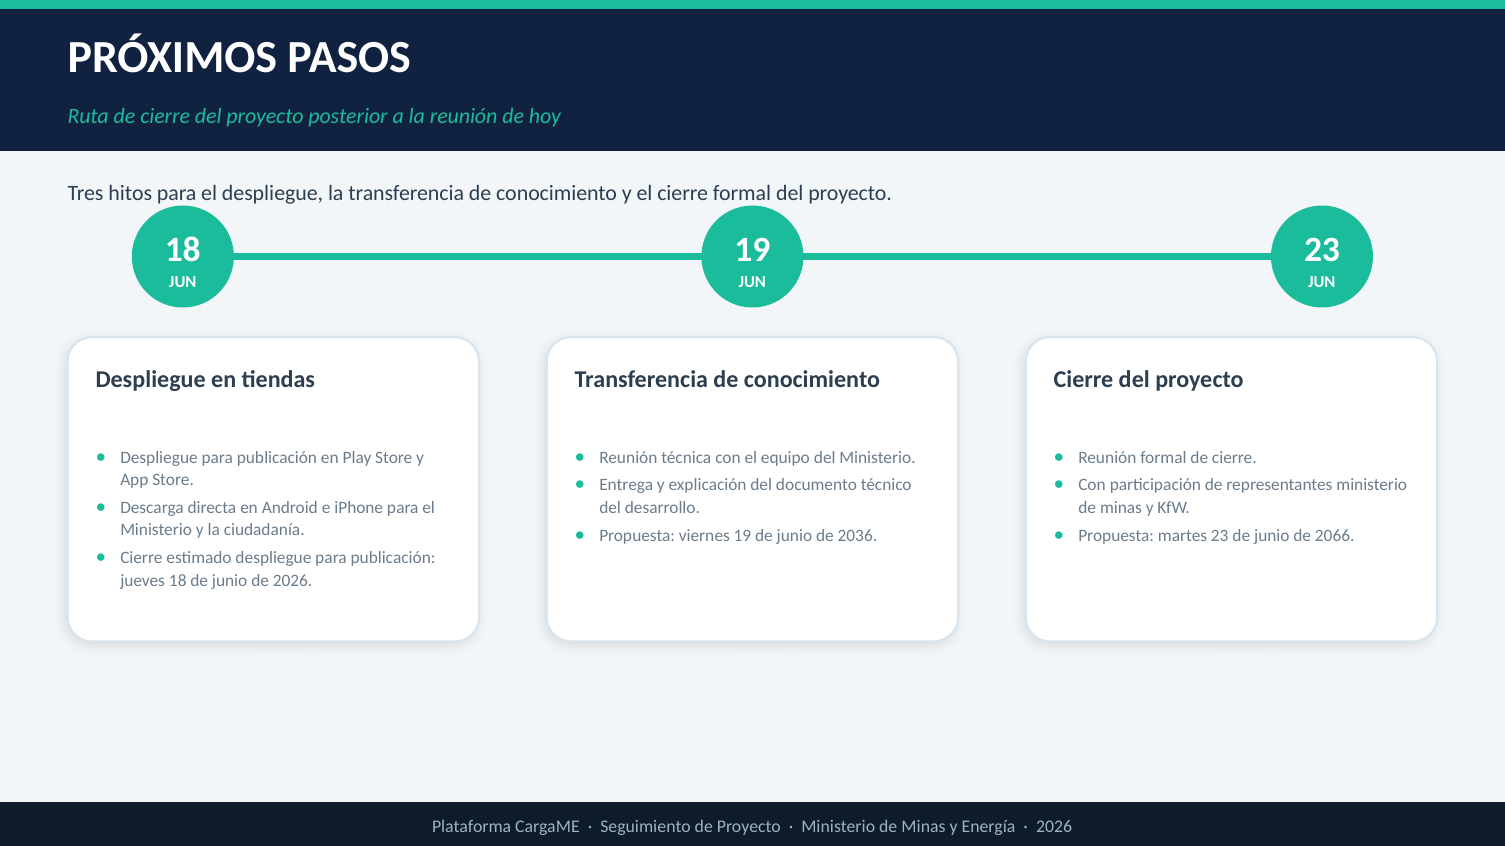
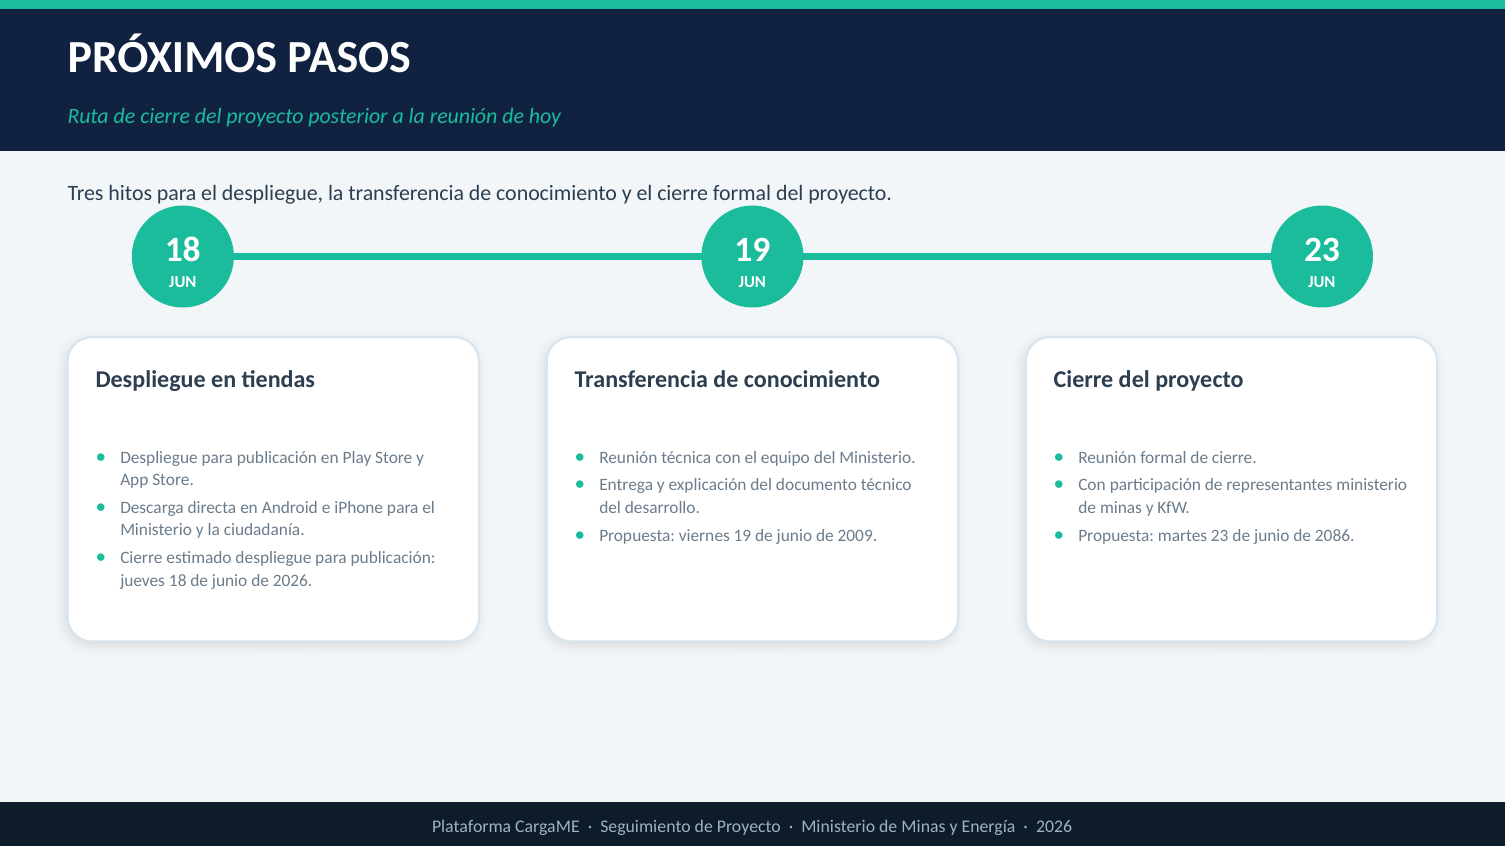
2036: 2036 -> 2009
2066: 2066 -> 2086
